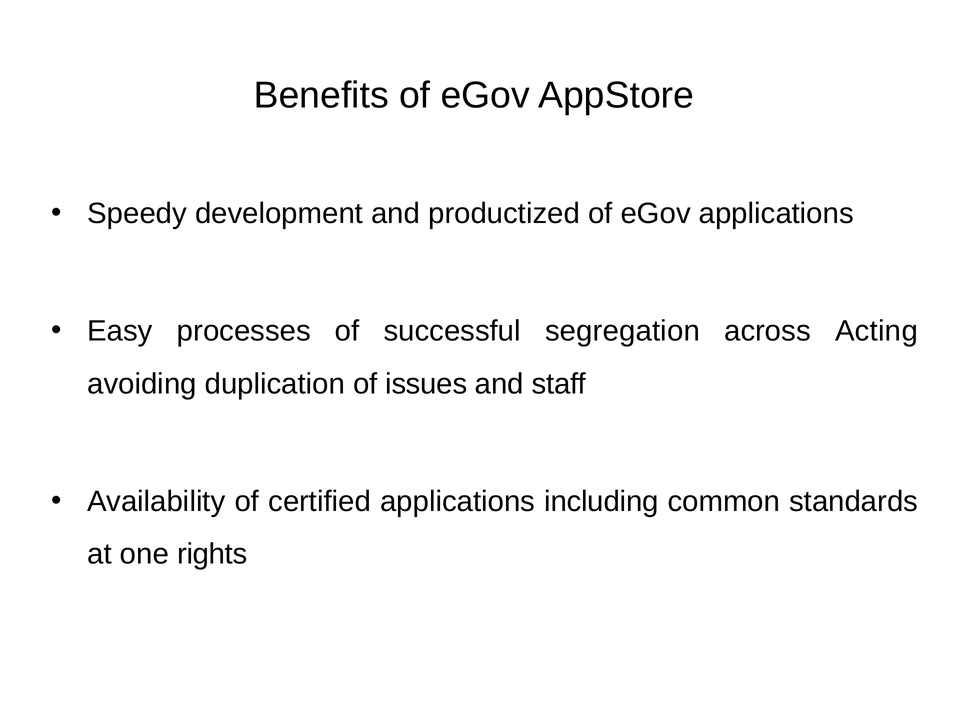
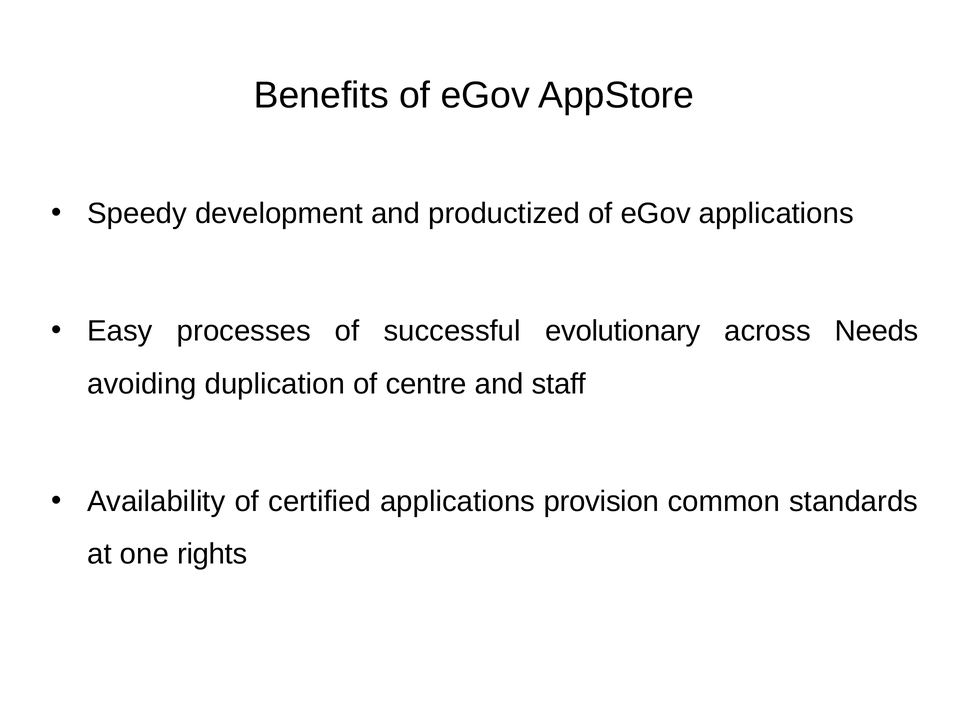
segregation: segregation -> evolutionary
Acting: Acting -> Needs
issues: issues -> centre
including: including -> provision
